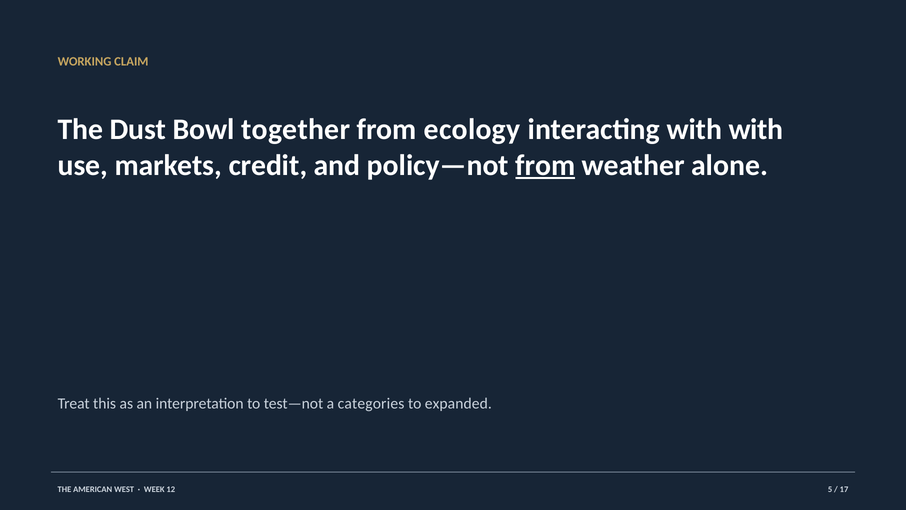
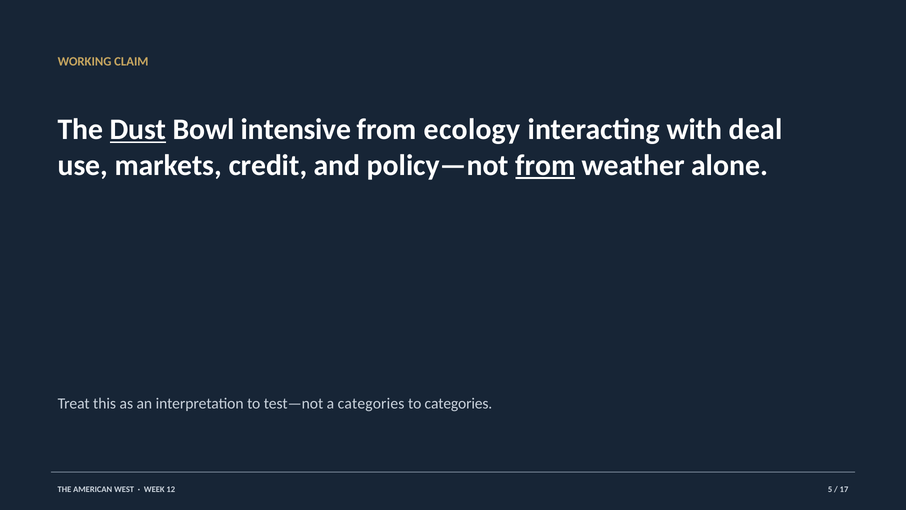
Dust underline: none -> present
together: together -> intensive
with with: with -> deal
to expanded: expanded -> categories
